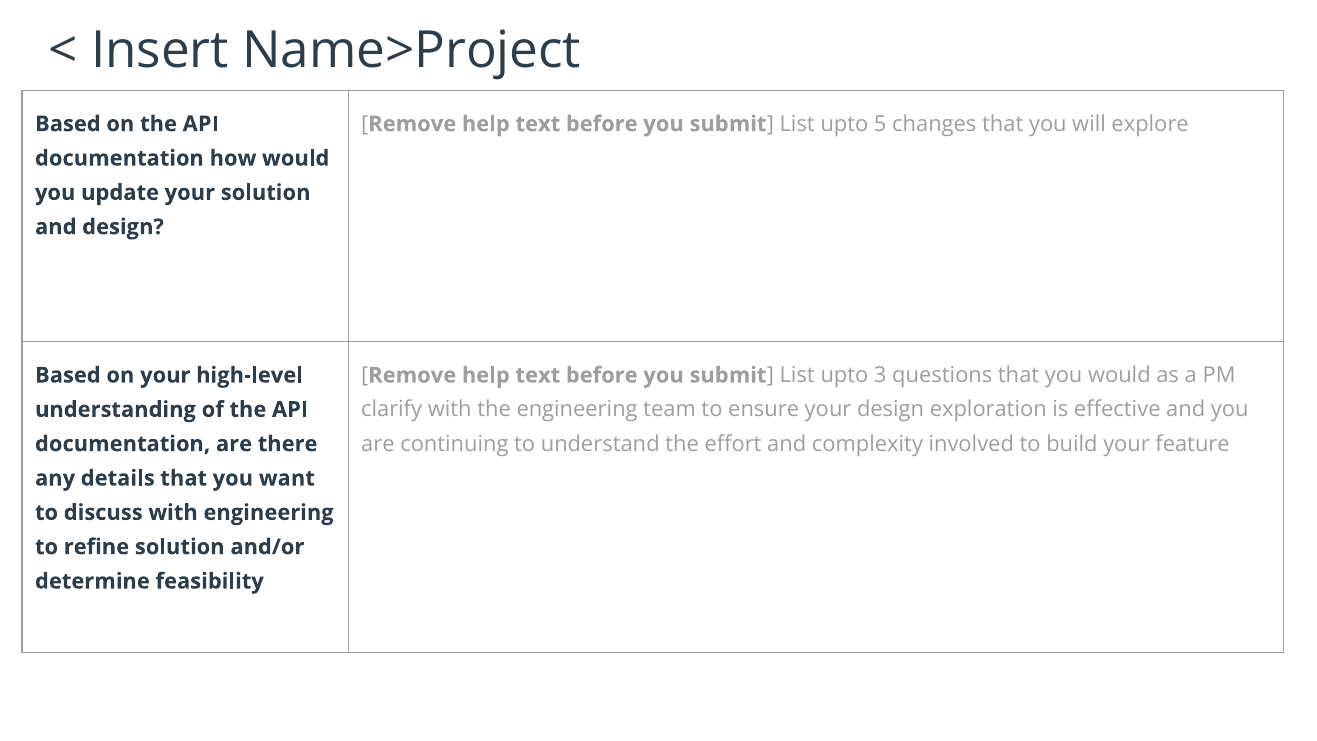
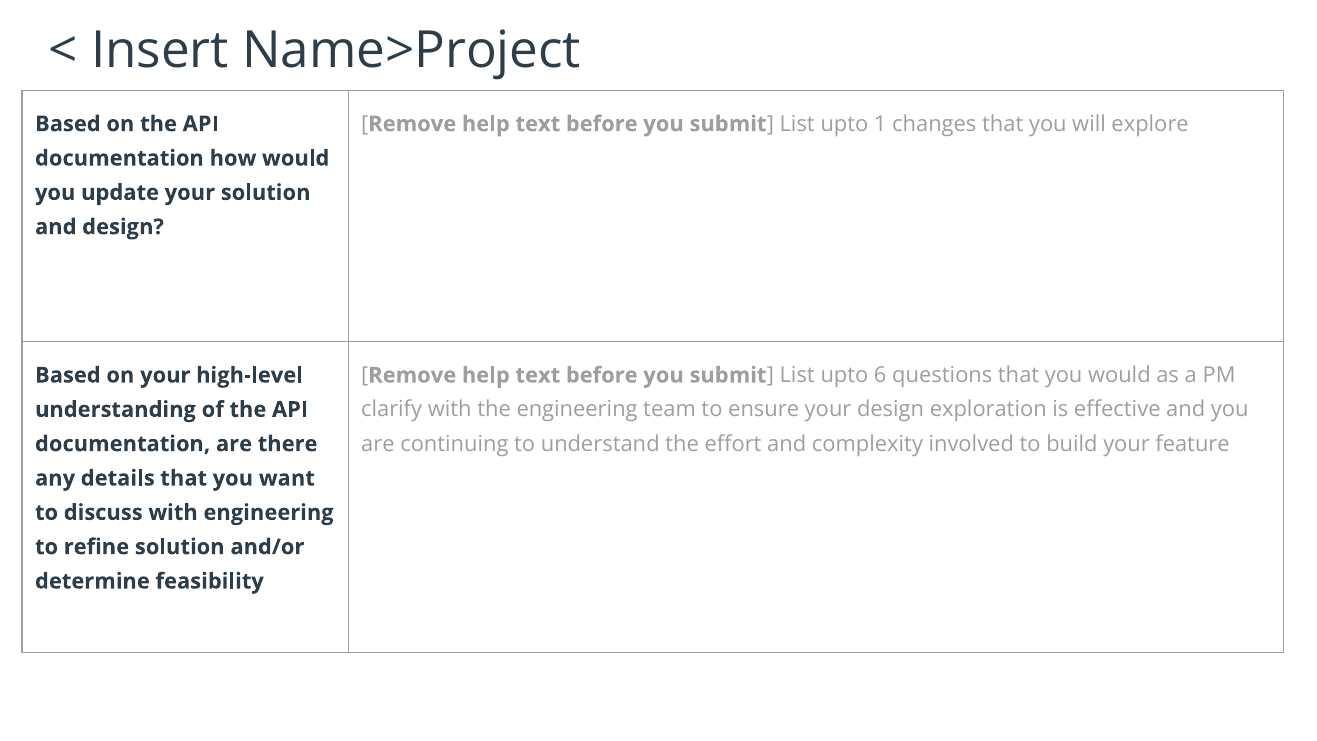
5: 5 -> 1
3: 3 -> 6
